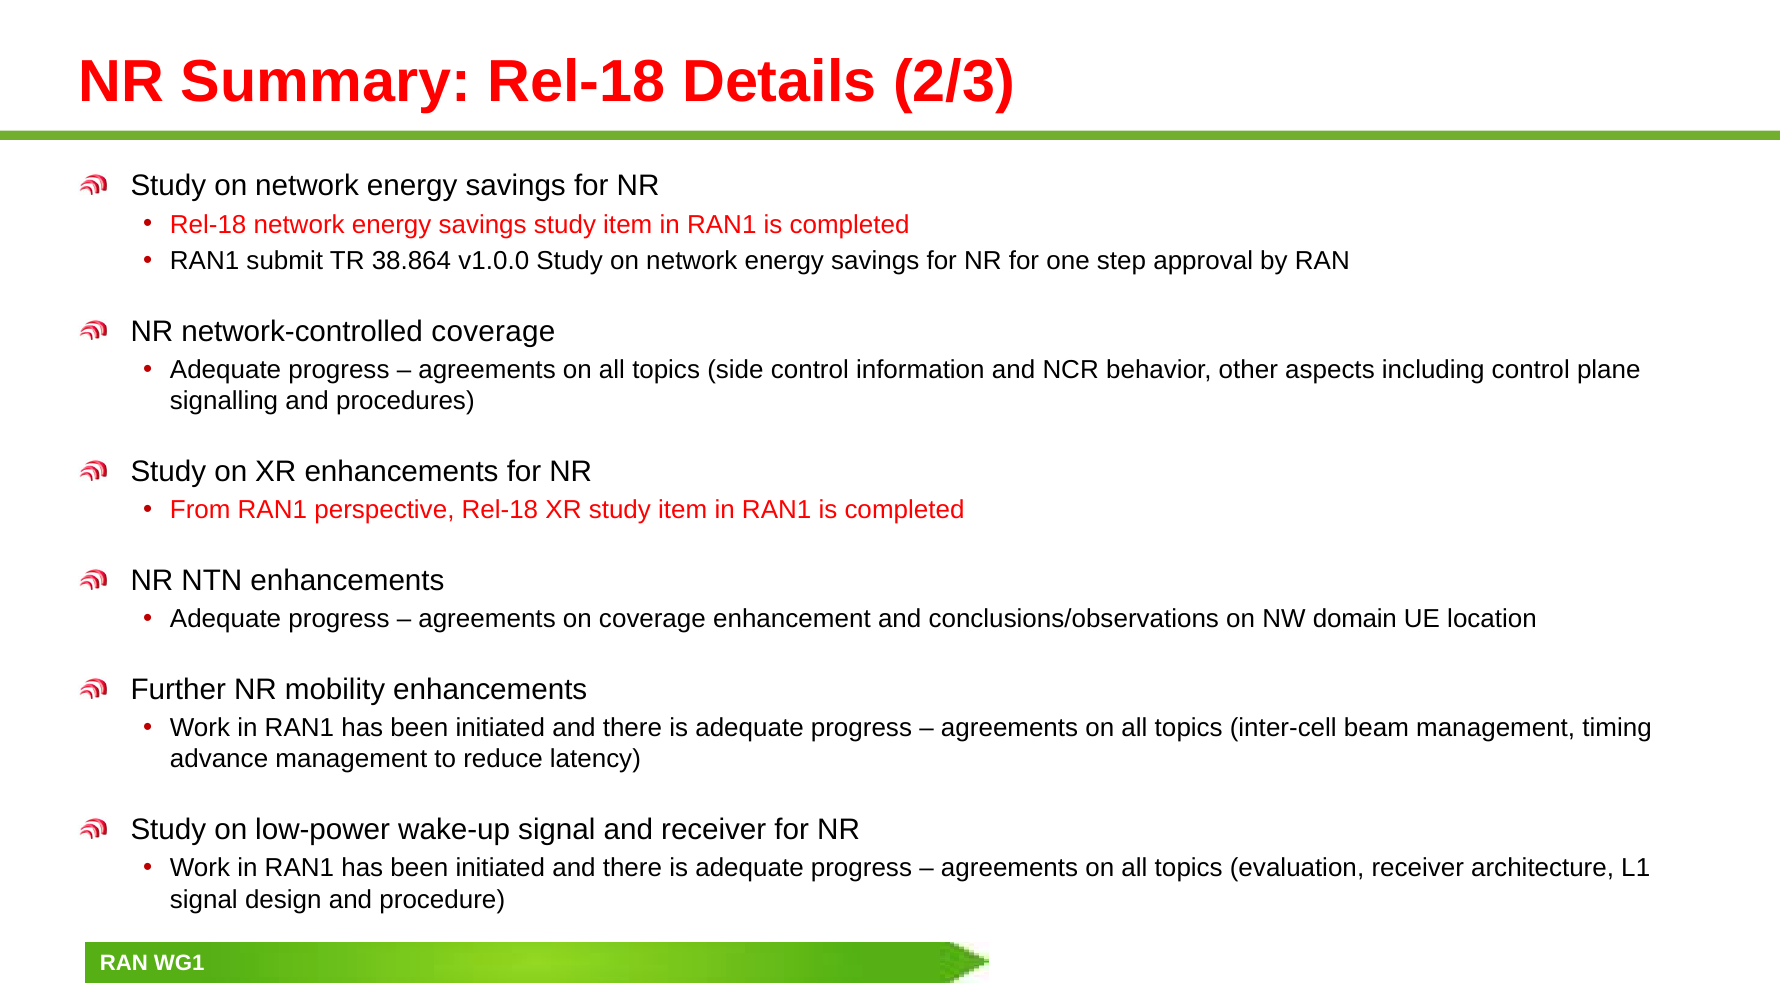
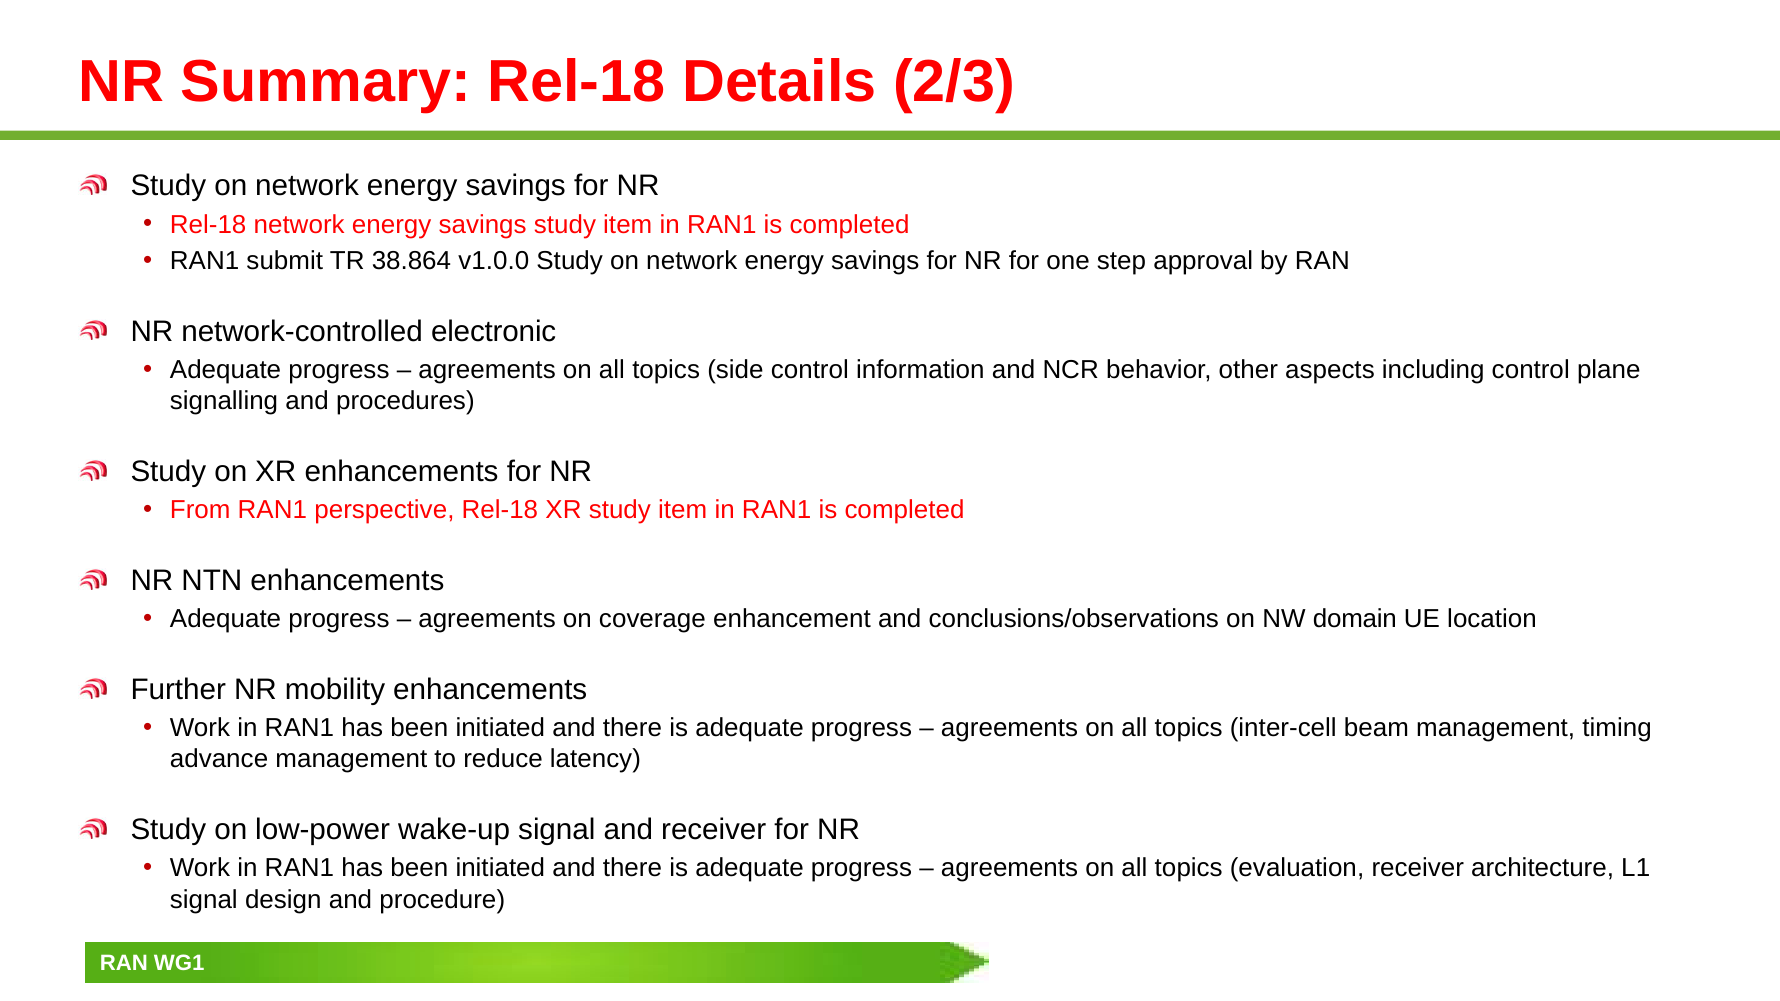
network-controlled coverage: coverage -> electronic
